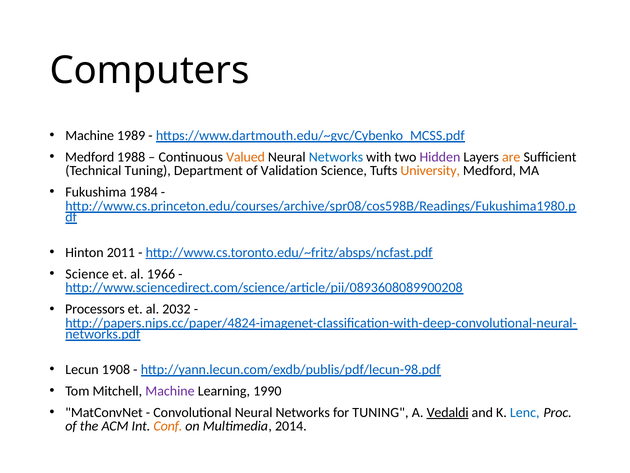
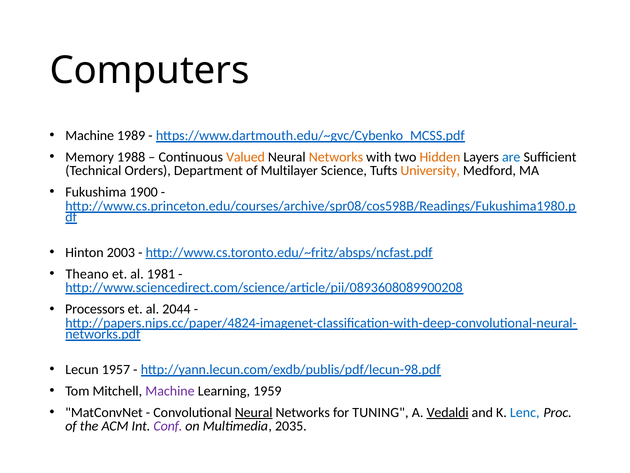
Medford at (90, 157): Medford -> Memory
Networks at (336, 157) colour: blue -> orange
Hidden colour: purple -> orange
are colour: orange -> blue
Technical Tuning: Tuning -> Orders
Validation: Validation -> Multilayer
1984: 1984 -> 1900
2011: 2011 -> 2003
Science at (87, 274): Science -> Theano
1966: 1966 -> 1981
2032: 2032 -> 2044
1908: 1908 -> 1957
1990: 1990 -> 1959
Neural at (254, 412) underline: none -> present
Conf colour: orange -> purple
2014: 2014 -> 2035
